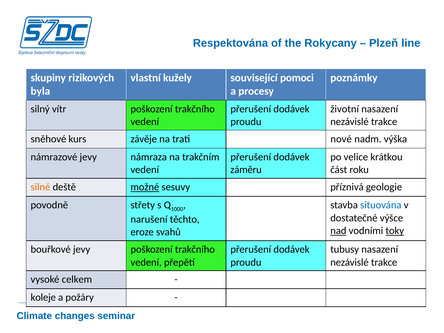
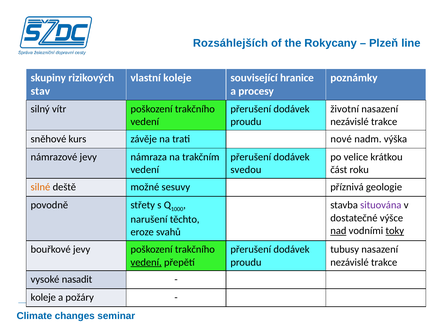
Respektována: Respektována -> Rozsáhlejších
vlastní kužely: kužely -> koleje
pomoci: pomoci -> hranice
byla: byla -> stav
záměru: záměru -> svedou
možné underline: present -> none
situována colour: blue -> purple
vedení at (146, 262) underline: none -> present
celkem: celkem -> nasadit
